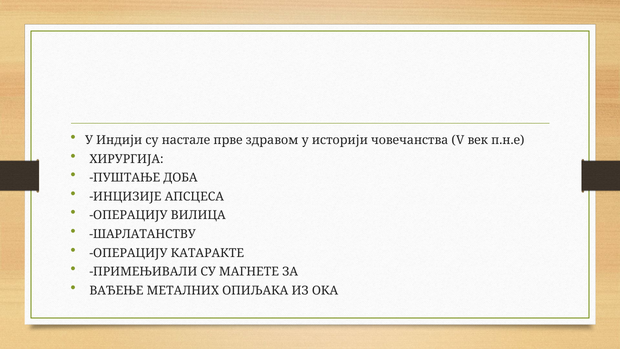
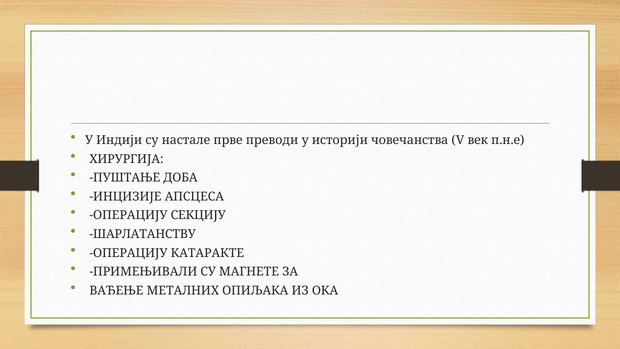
здравом: здравом -> преводи
ВИЛИЦА: ВИЛИЦА -> СЕКЦИЈУ
